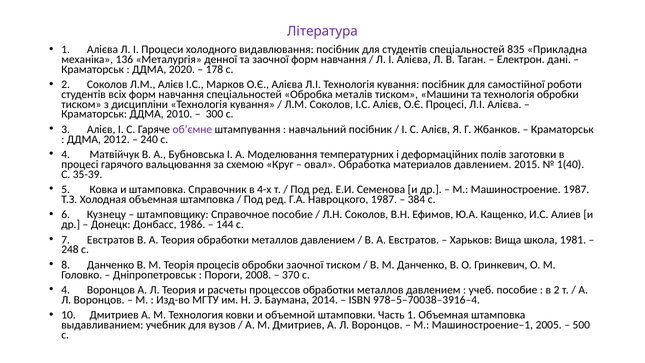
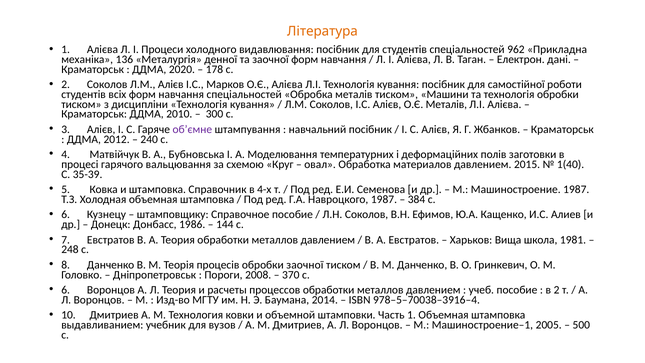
Література colour: purple -> orange
835: 835 -> 962
О.Є Процесі: Процесі -> Металів
4 at (66, 290): 4 -> 6
